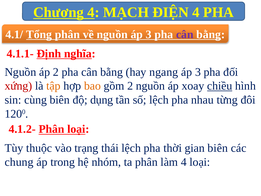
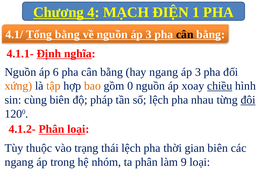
4 at (196, 12): 4 -> 1
Tổng phân: phân -> bằng
cân at (185, 34) colour: purple -> black
áp 2: 2 -> 6
xứng colour: red -> orange
gồm 2: 2 -> 0
dụng: dụng -> pháp
đôi underline: none -> present
chung at (19, 162): chung -> ngang
làm 4: 4 -> 9
